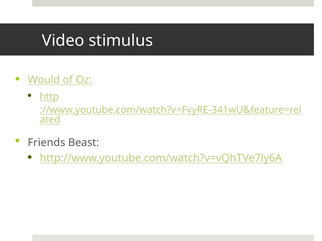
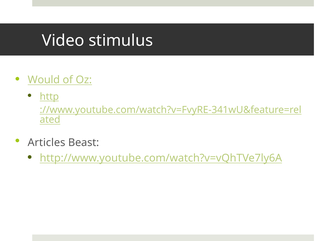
Friends: Friends -> Articles
